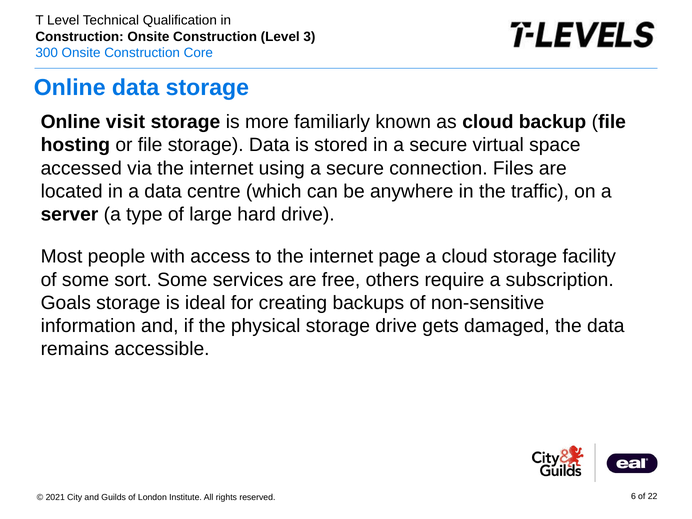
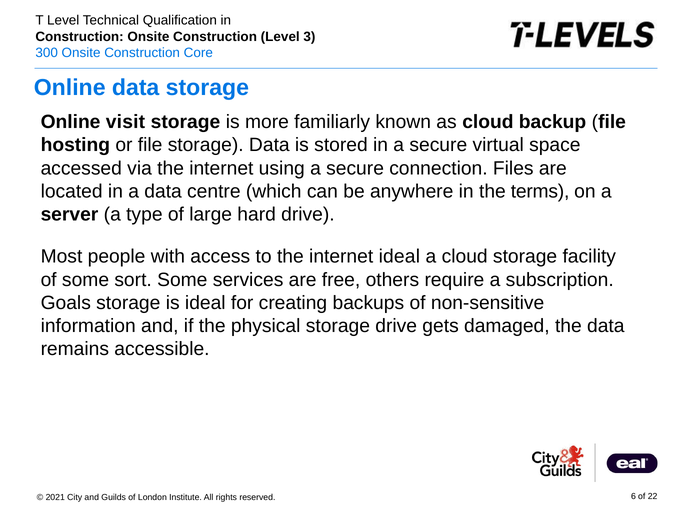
traffic: traffic -> terms
internet page: page -> ideal
